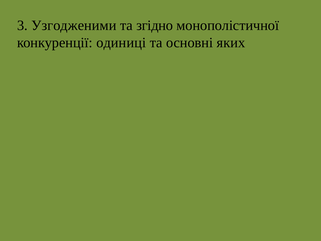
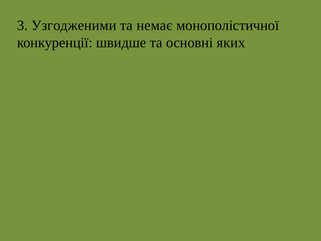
згідно: згідно -> немає
одиниці: одиниці -> швидше
